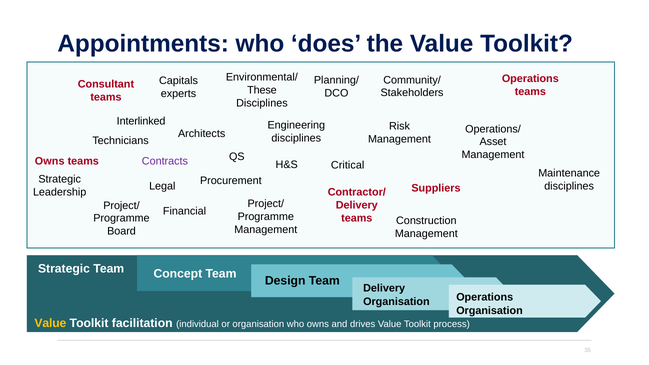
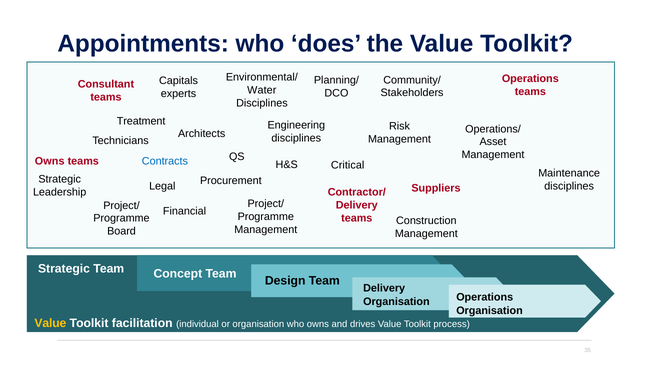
These: These -> Water
Interlinked: Interlinked -> Treatment
Contracts colour: purple -> blue
